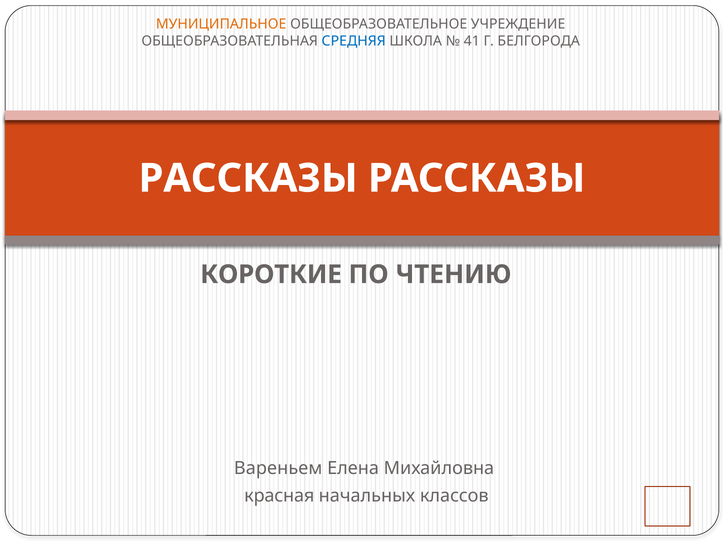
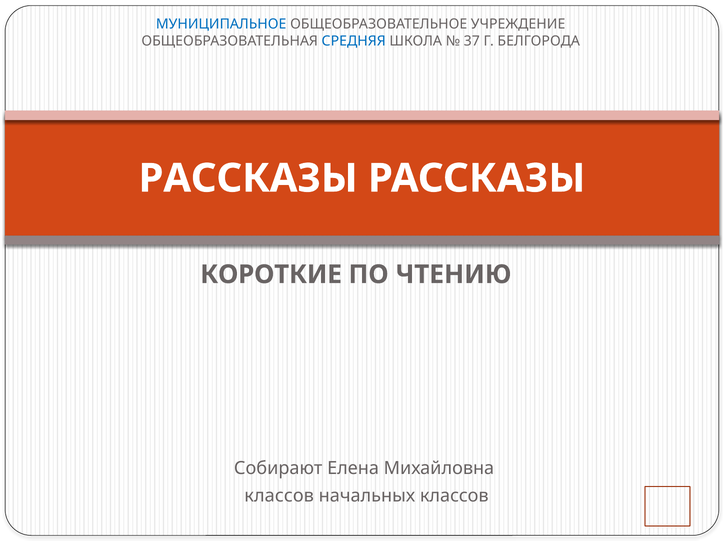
МУНИЦИПАЛЬНОЕ colour: orange -> blue
41: 41 -> 37
Вареньем: Вареньем -> Собирают
красная at (279, 496): красная -> классов
